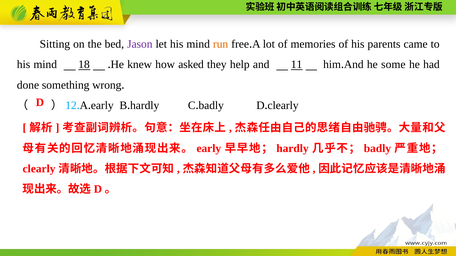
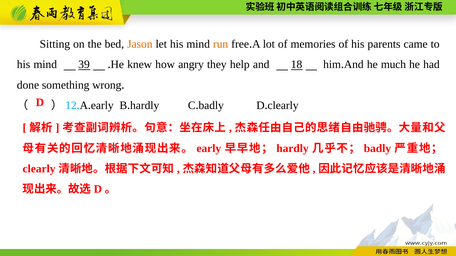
Jason colour: purple -> orange
18: 18 -> 39
asked: asked -> angry
11: 11 -> 18
some: some -> much
